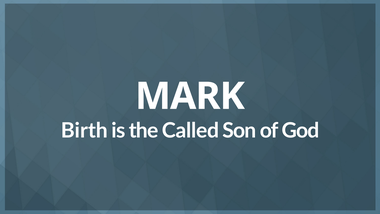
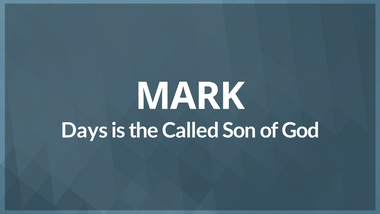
Birth: Birth -> Days
